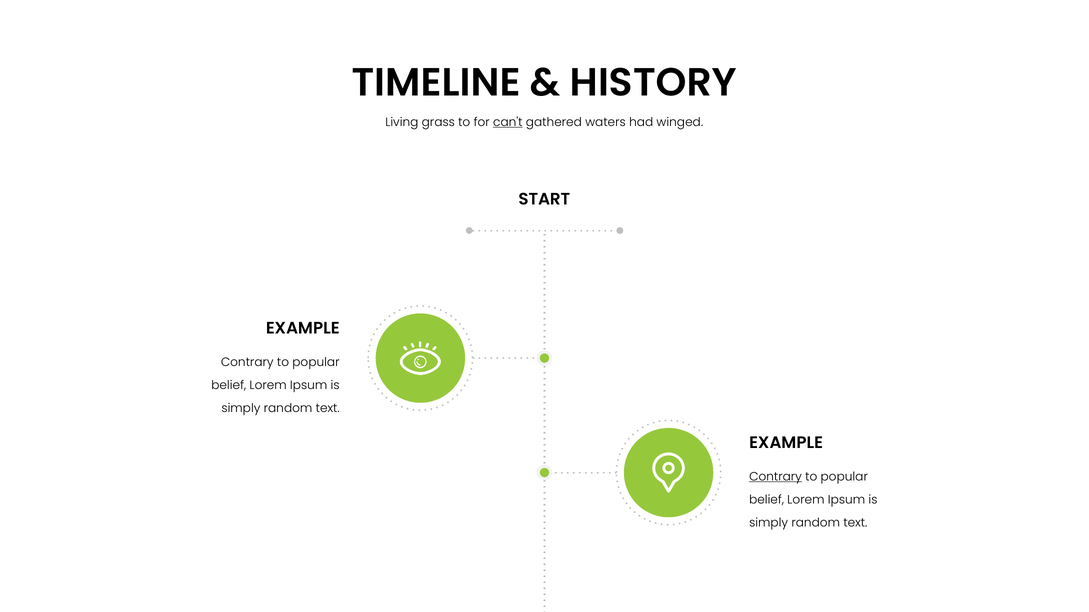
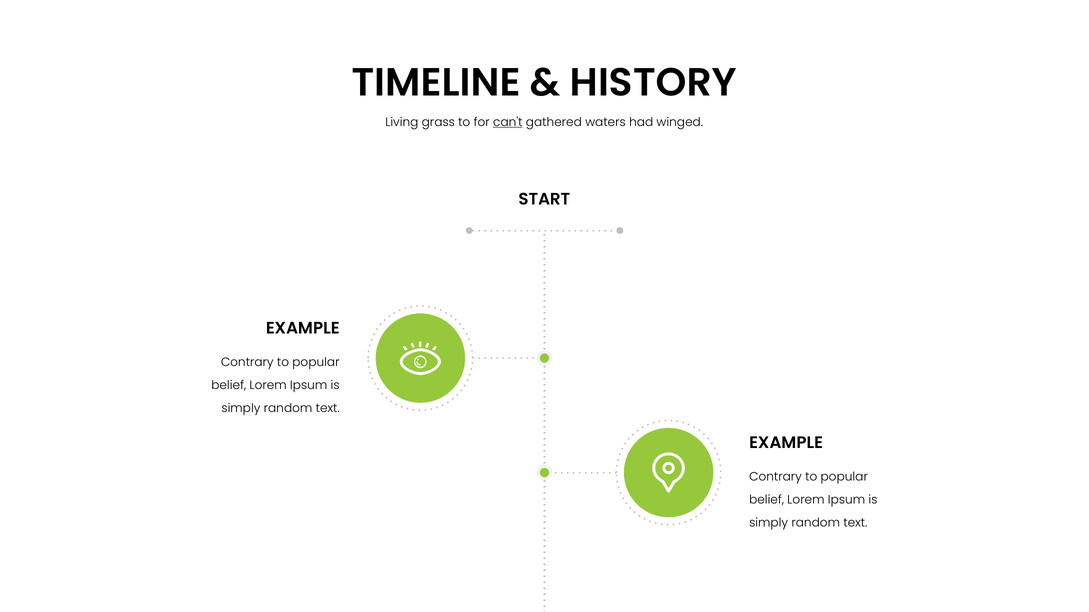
Contrary at (775, 477) underline: present -> none
